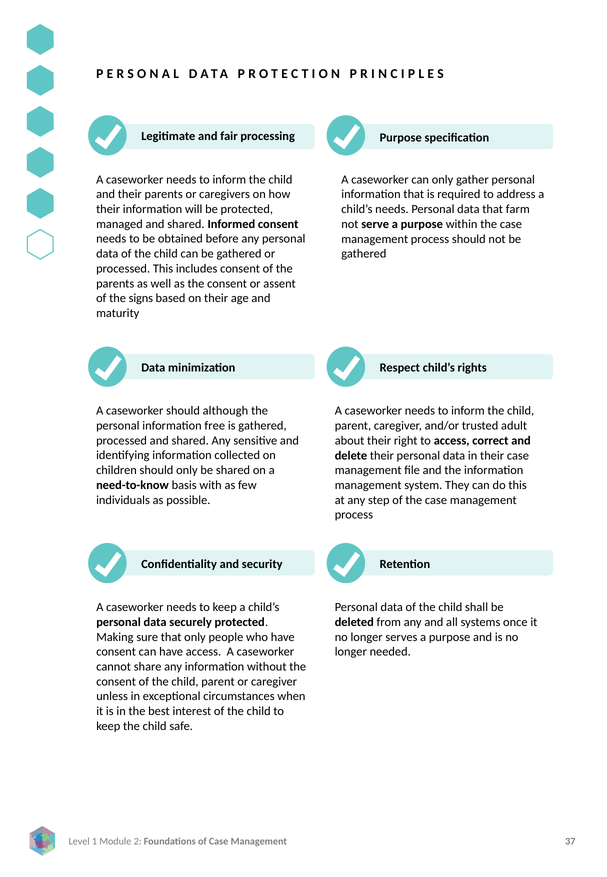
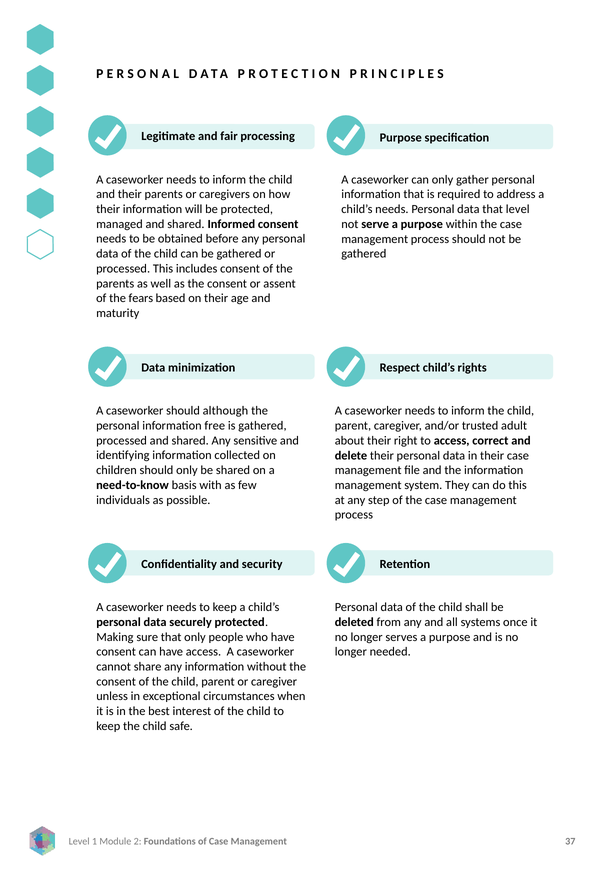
that farm: farm -> level
signs: signs -> fears
